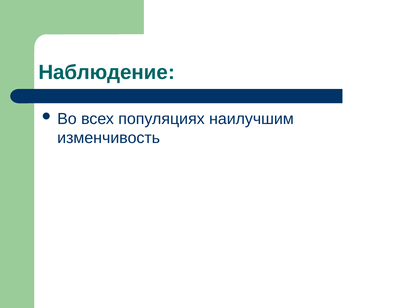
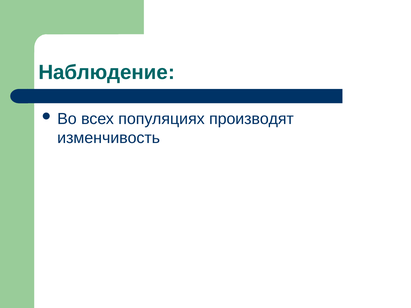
наилучшим: наилучшим -> производят
